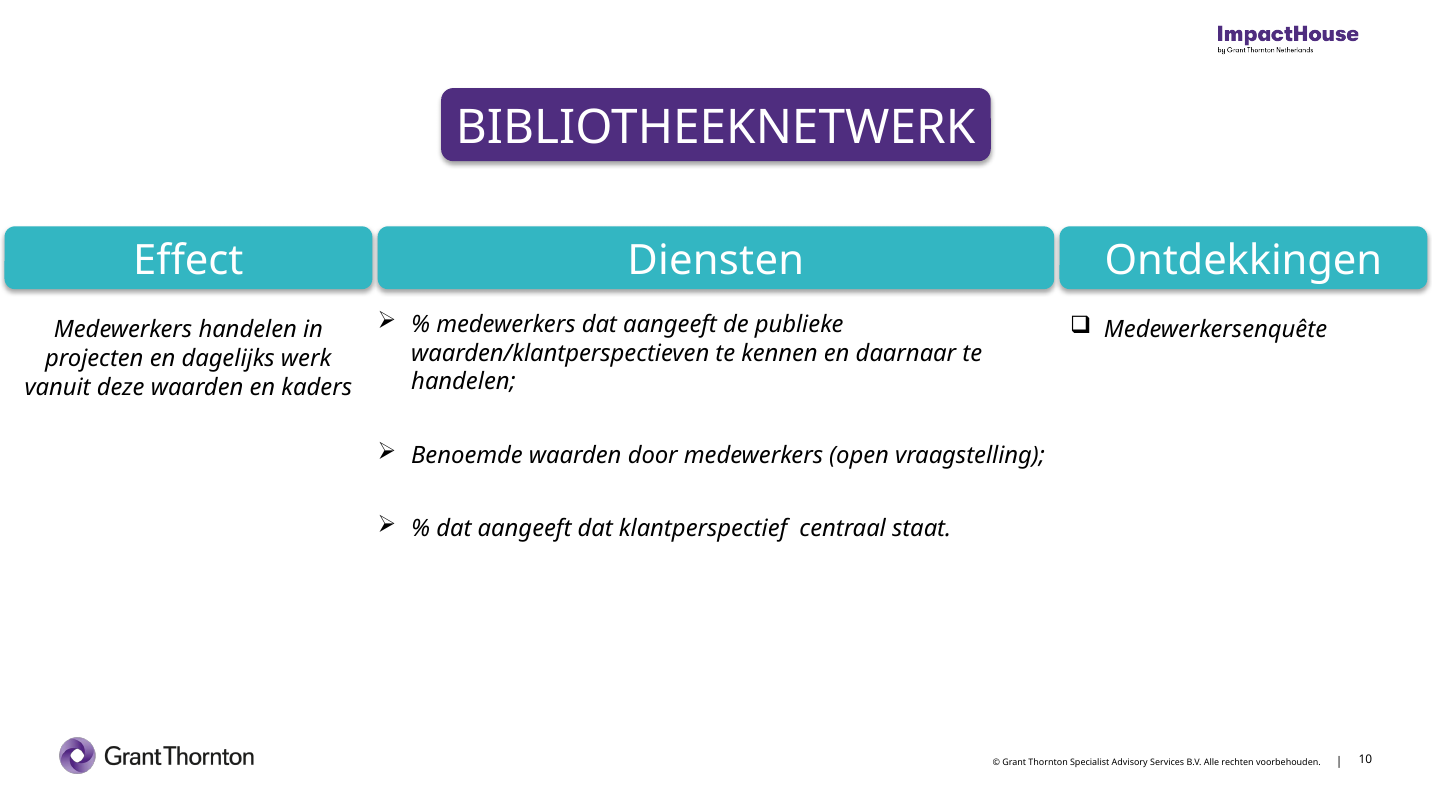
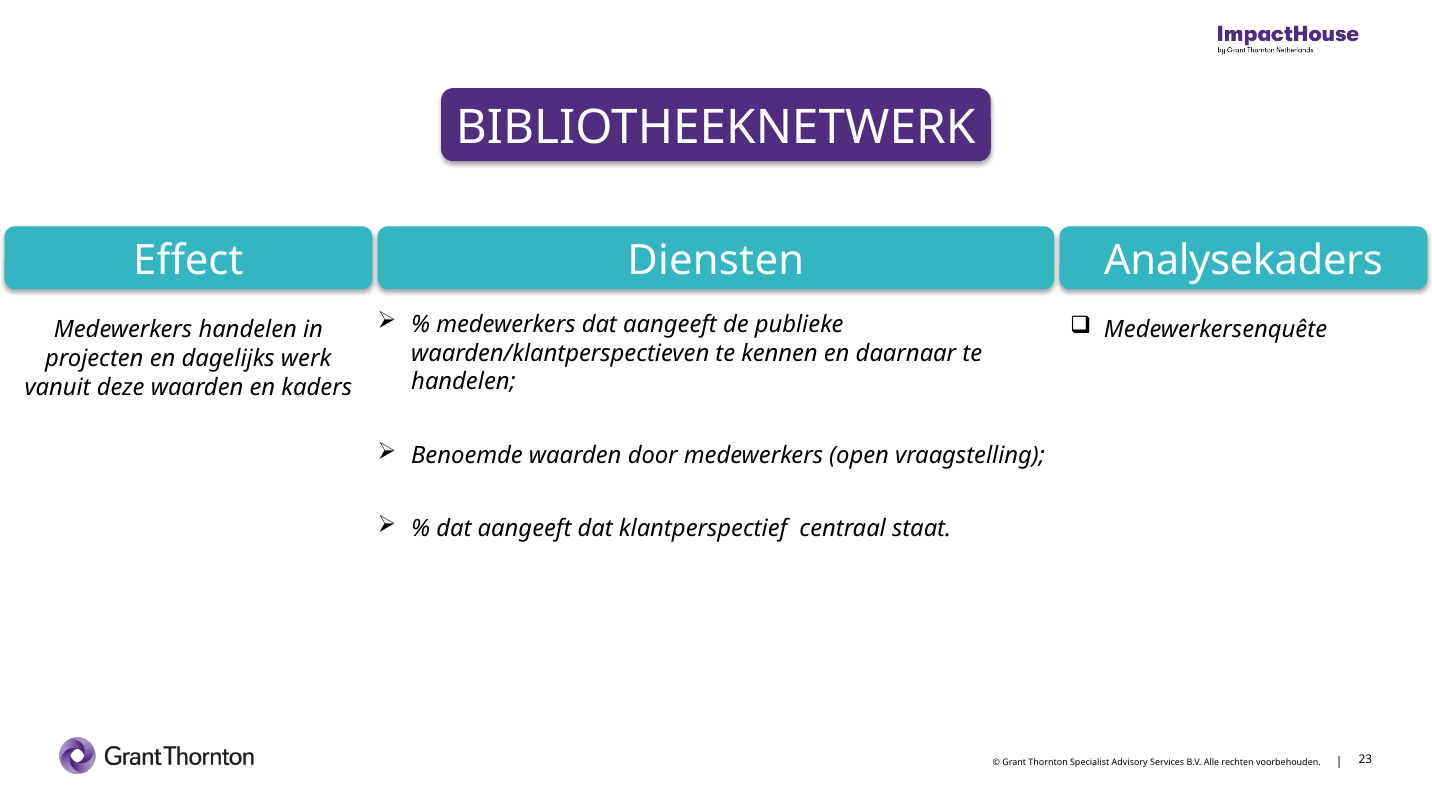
Ontdekkingen: Ontdekkingen -> Analysekaders
10: 10 -> 23
